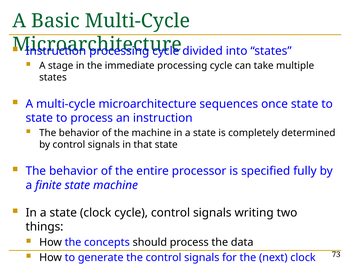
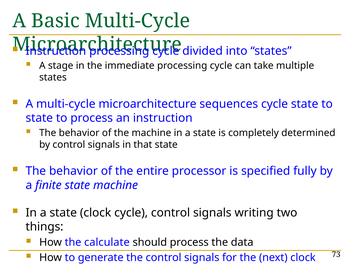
sequences once: once -> cycle
concepts: concepts -> calculate
